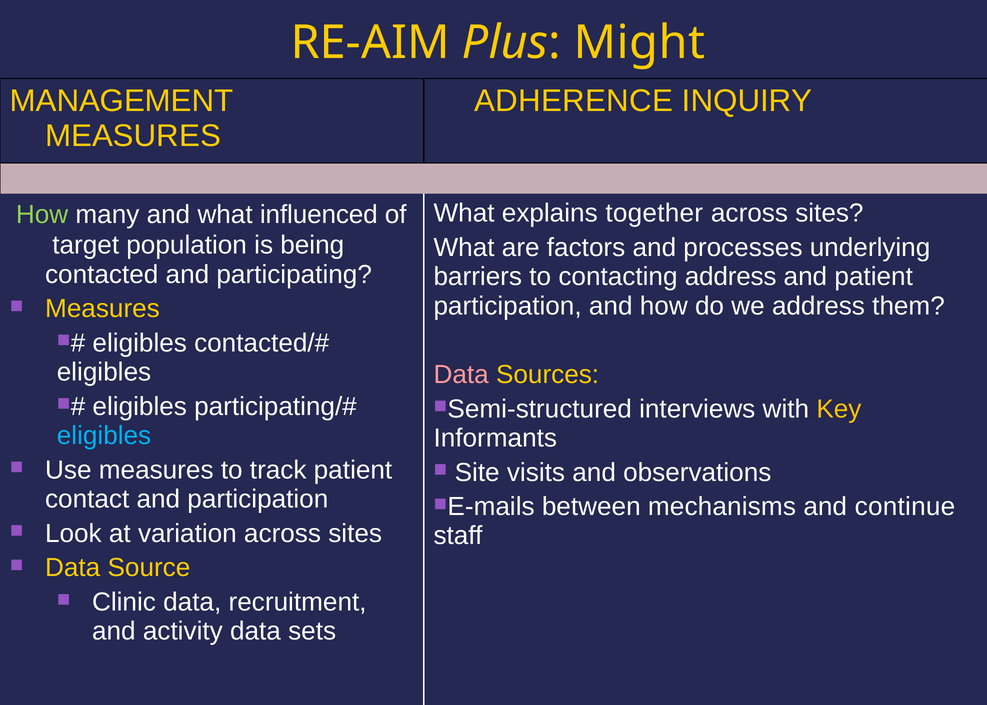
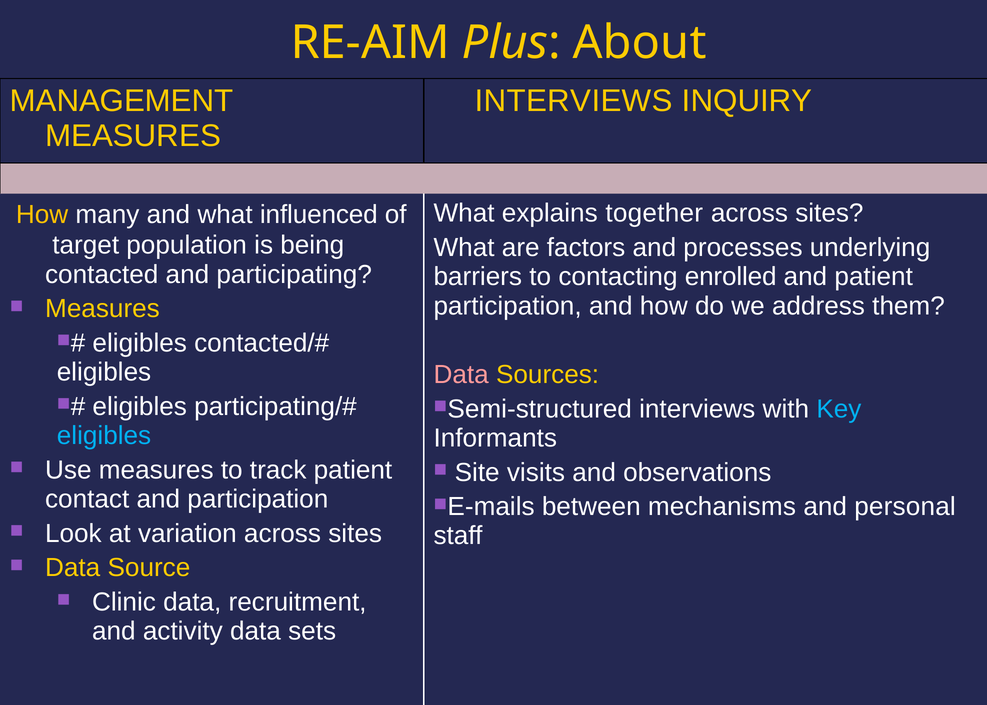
Might: Might -> About
ADHERENCE at (574, 101): ADHERENCE -> INTERVIEWS
How at (42, 215) colour: light green -> yellow
contacting address: address -> enrolled
Key colour: yellow -> light blue
continue: continue -> personal
